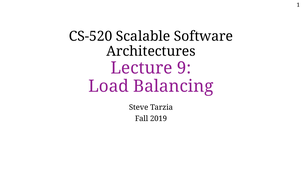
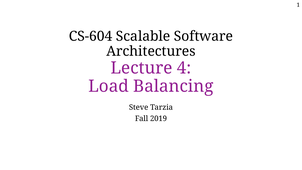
CS-520: CS-520 -> CS-604
9: 9 -> 4
